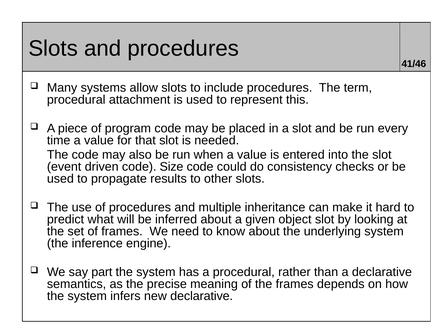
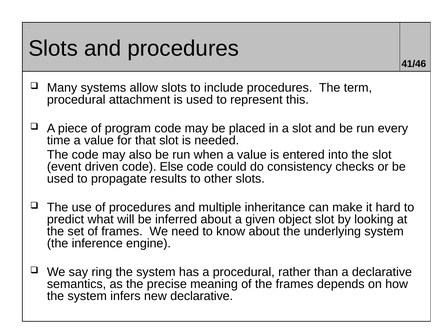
Size: Size -> Else
part: part -> ring
